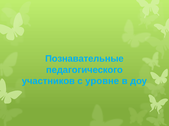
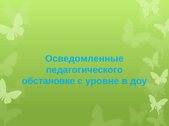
Познавательные: Познавательные -> Осведомленные
участников: участников -> обстановке
